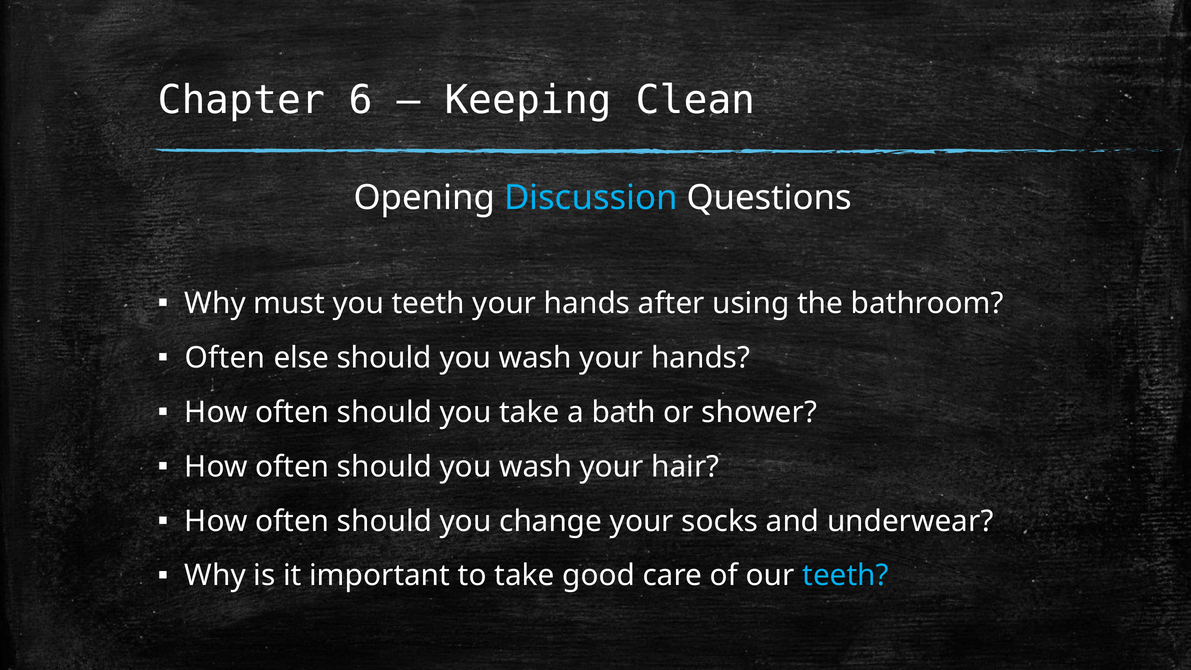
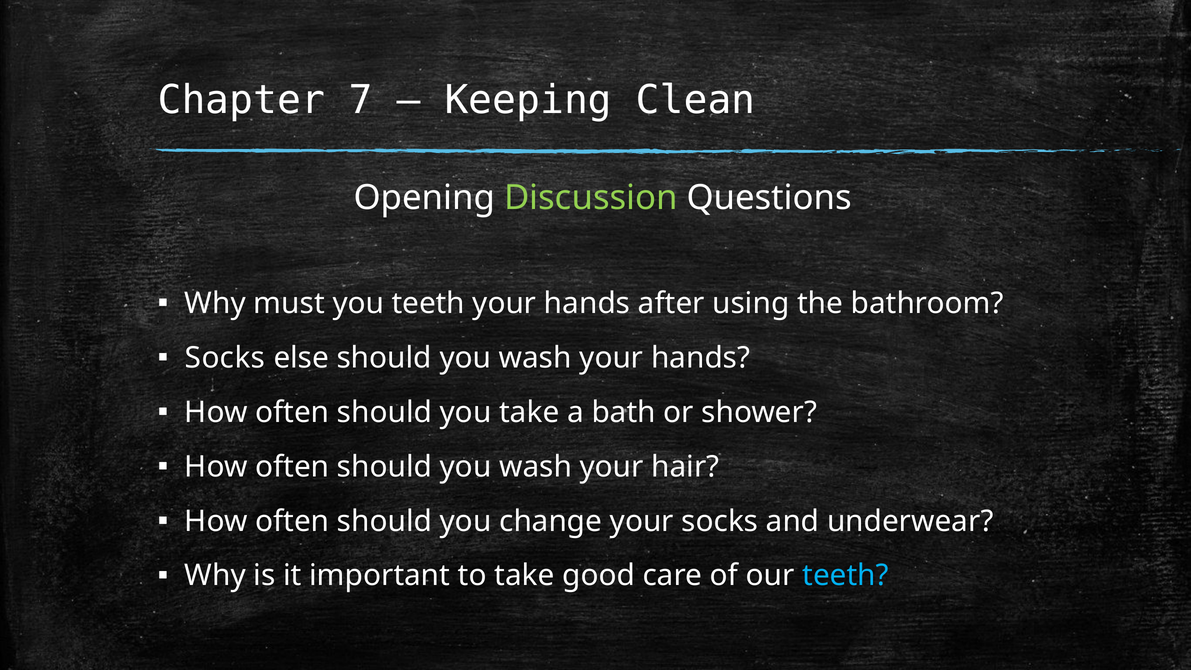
6: 6 -> 7
Discussion colour: light blue -> light green
Often at (225, 358): Often -> Socks
